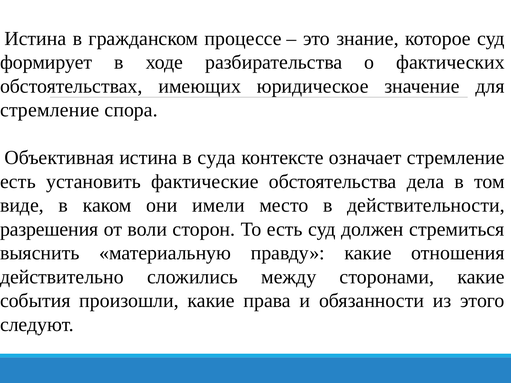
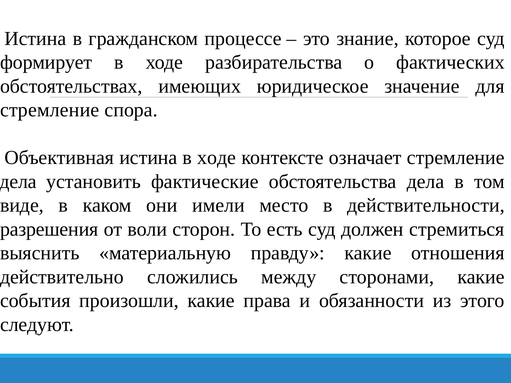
истина в суда: суда -> ходе
есть at (18, 182): есть -> дела
